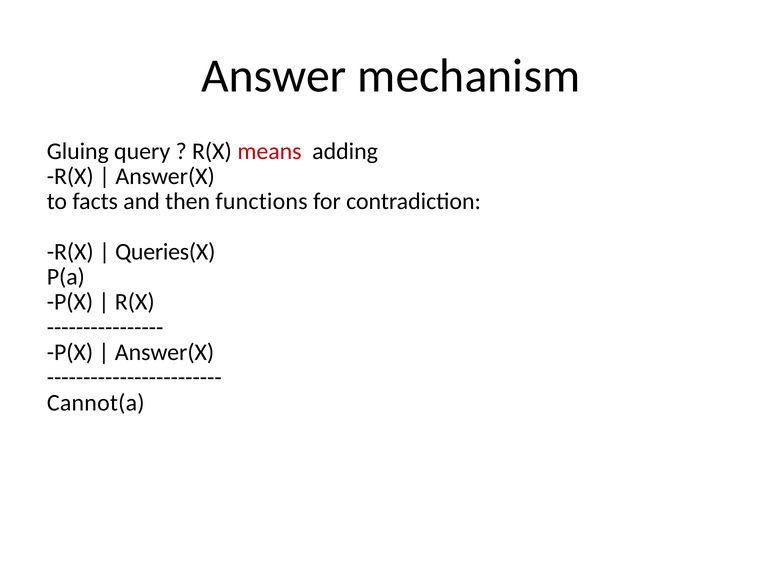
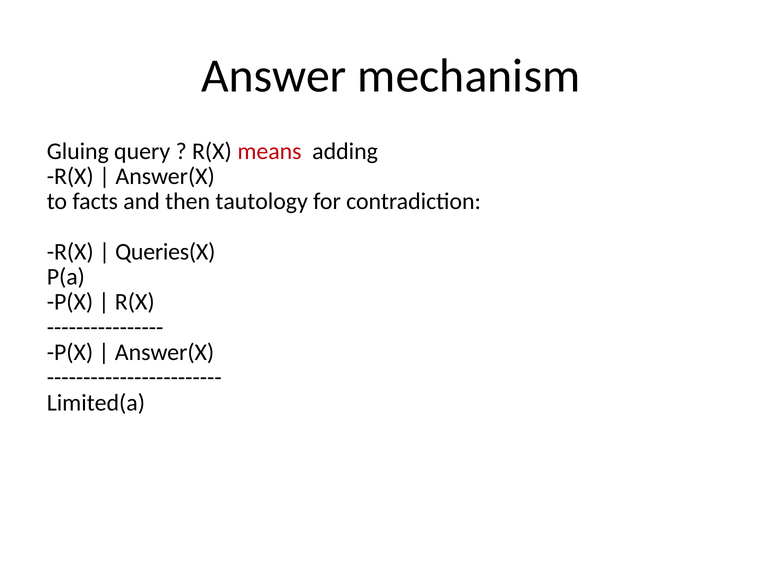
functions: functions -> tautology
Cannot(a: Cannot(a -> Limited(a
